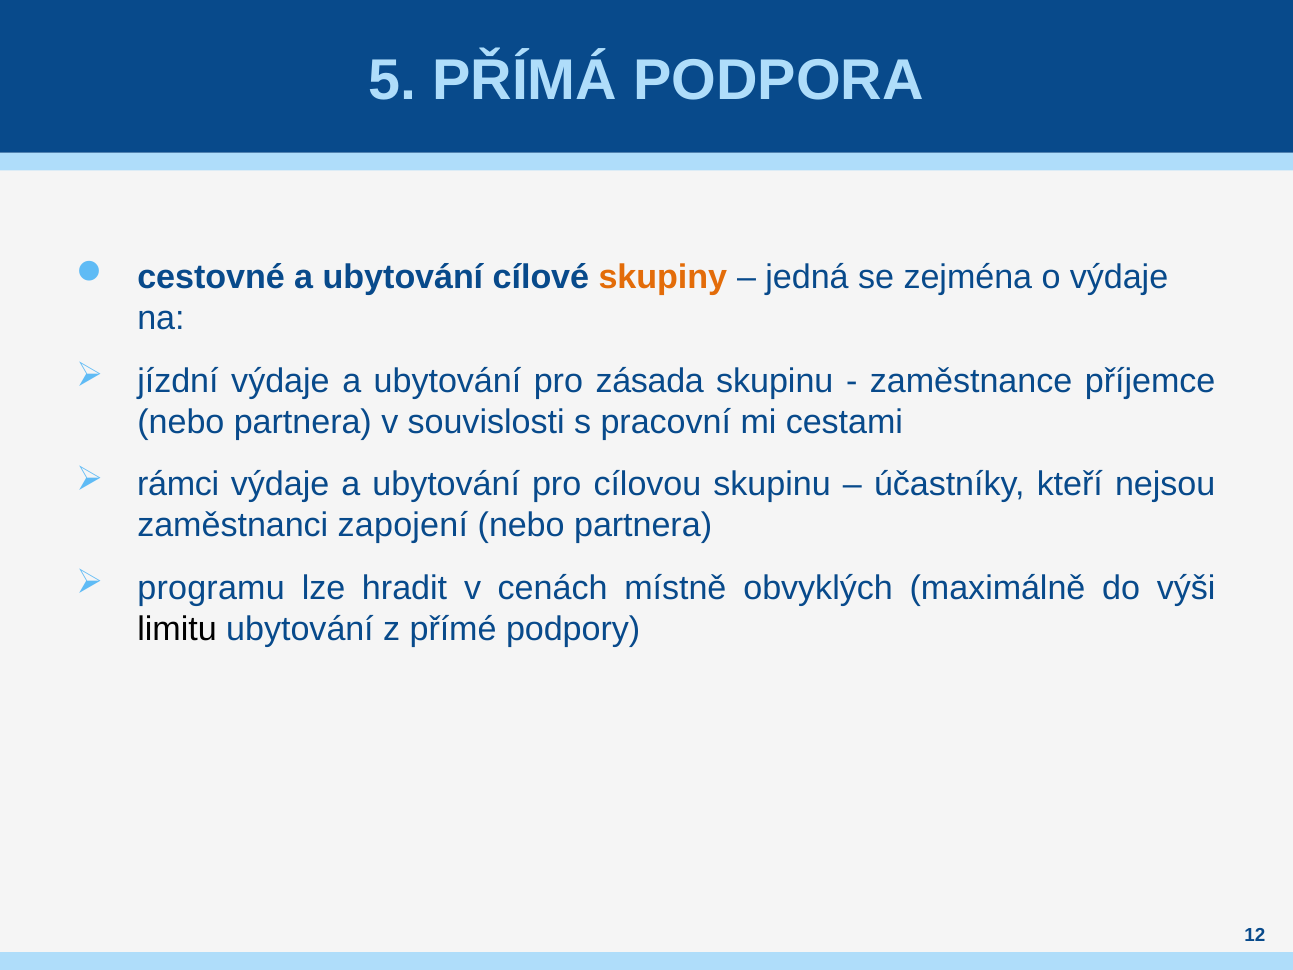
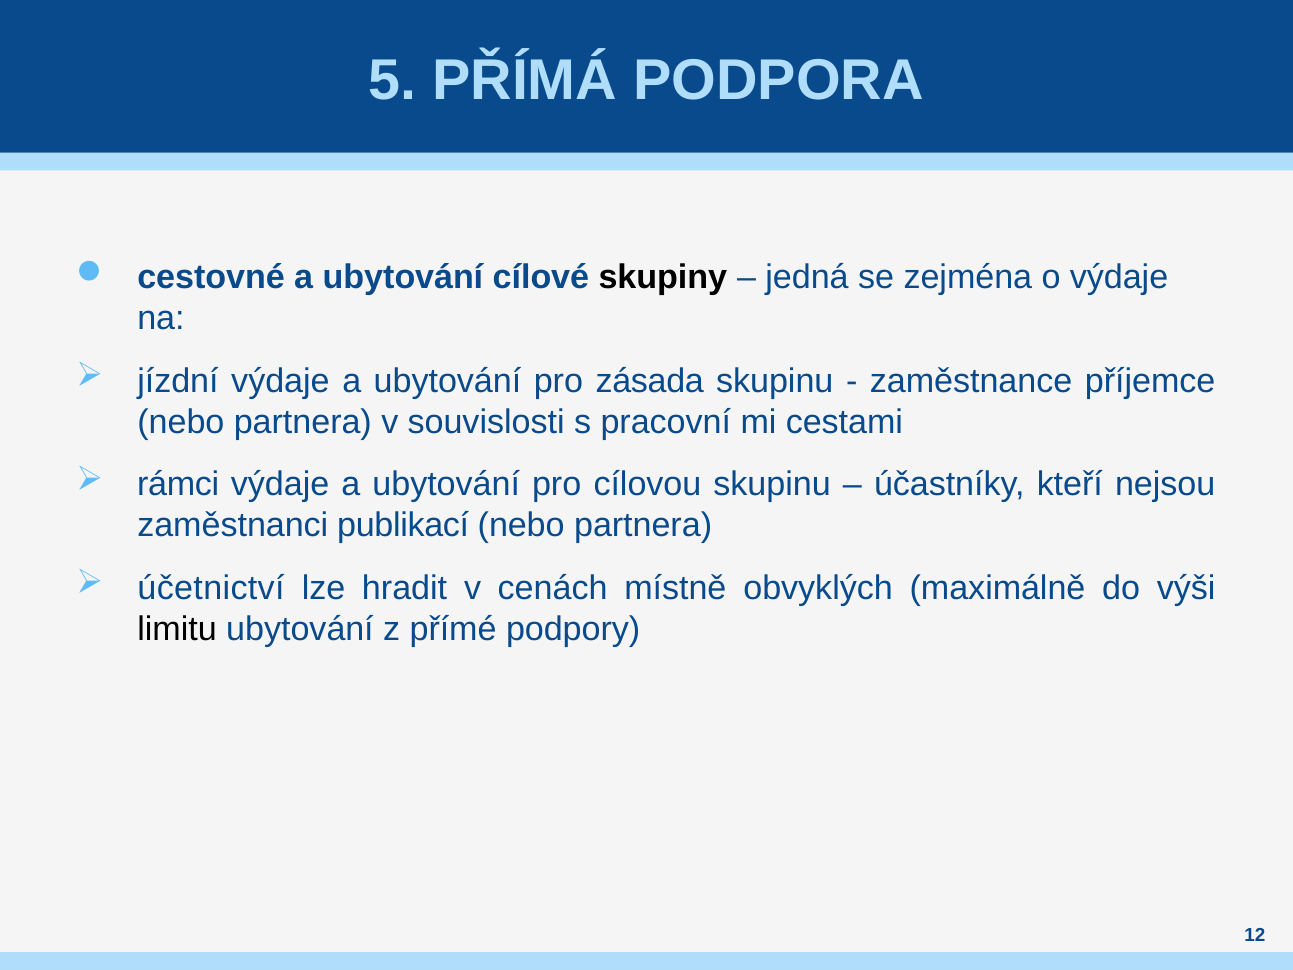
skupiny colour: orange -> black
zapojení: zapojení -> publikací
programu: programu -> účetnictví
